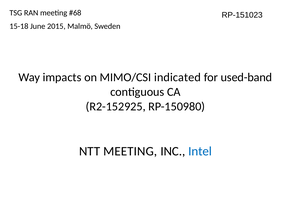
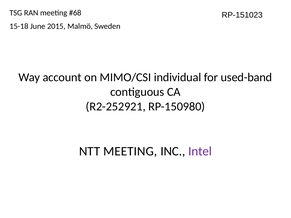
impacts: impacts -> account
indicated: indicated -> individual
R2-152925: R2-152925 -> R2-252921
Intel colour: blue -> purple
